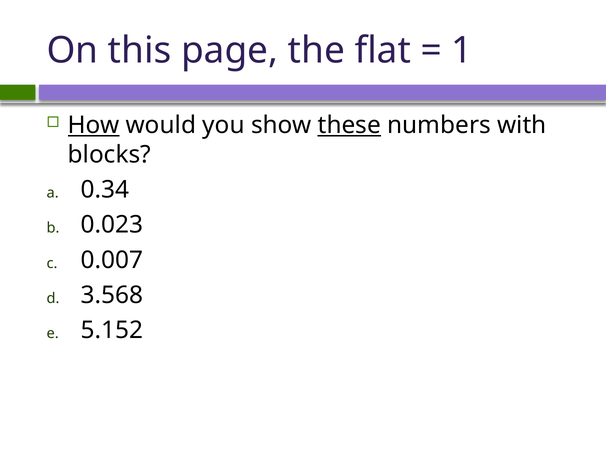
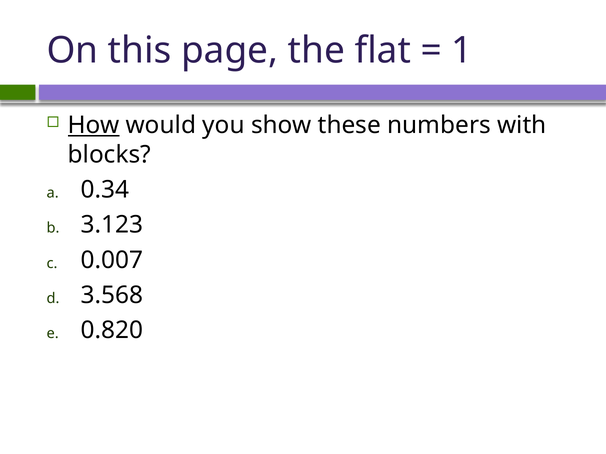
these underline: present -> none
0.023: 0.023 -> 3.123
5.152: 5.152 -> 0.820
